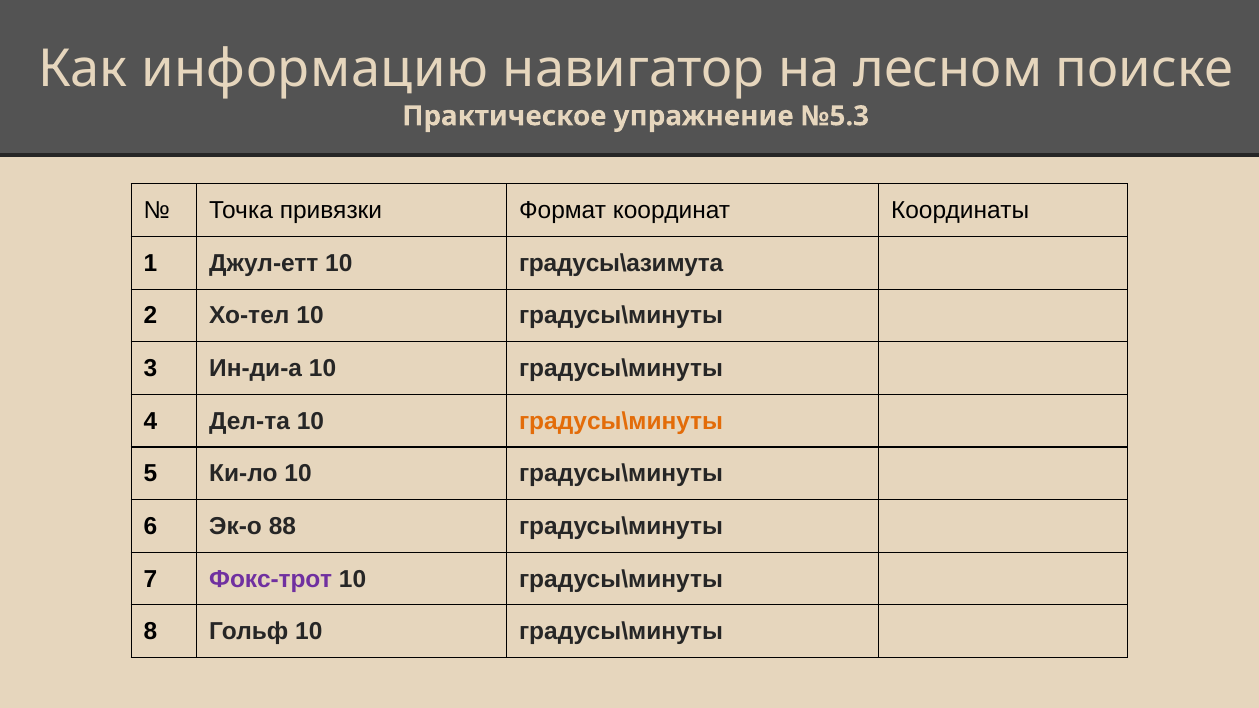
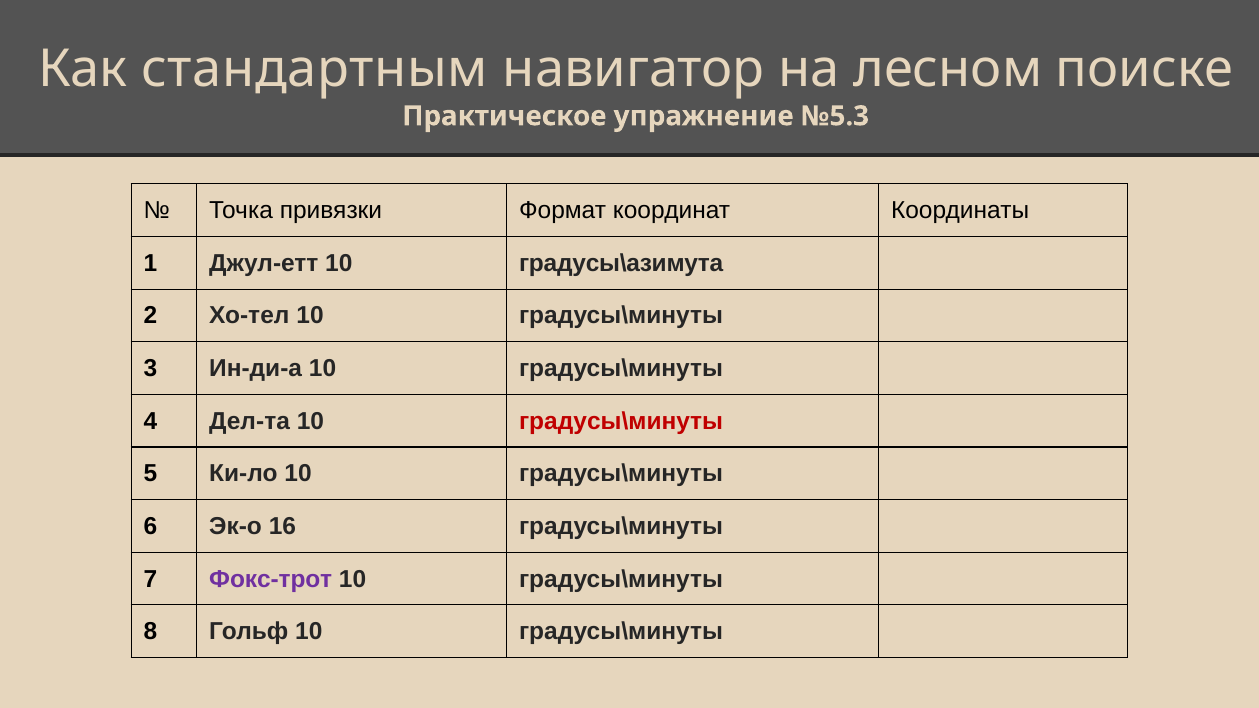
информацию: информацию -> стандартным
градусы\минуты at (621, 421) colour: orange -> red
88: 88 -> 16
